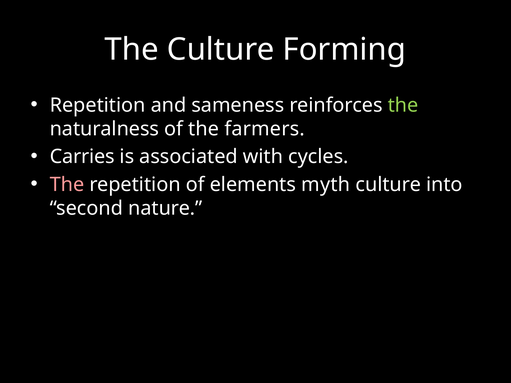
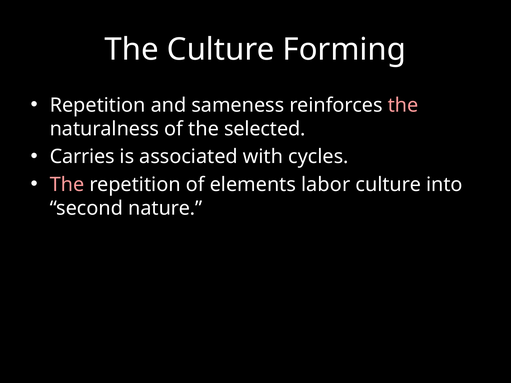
the at (403, 105) colour: light green -> pink
farmers: farmers -> selected
myth: myth -> labor
